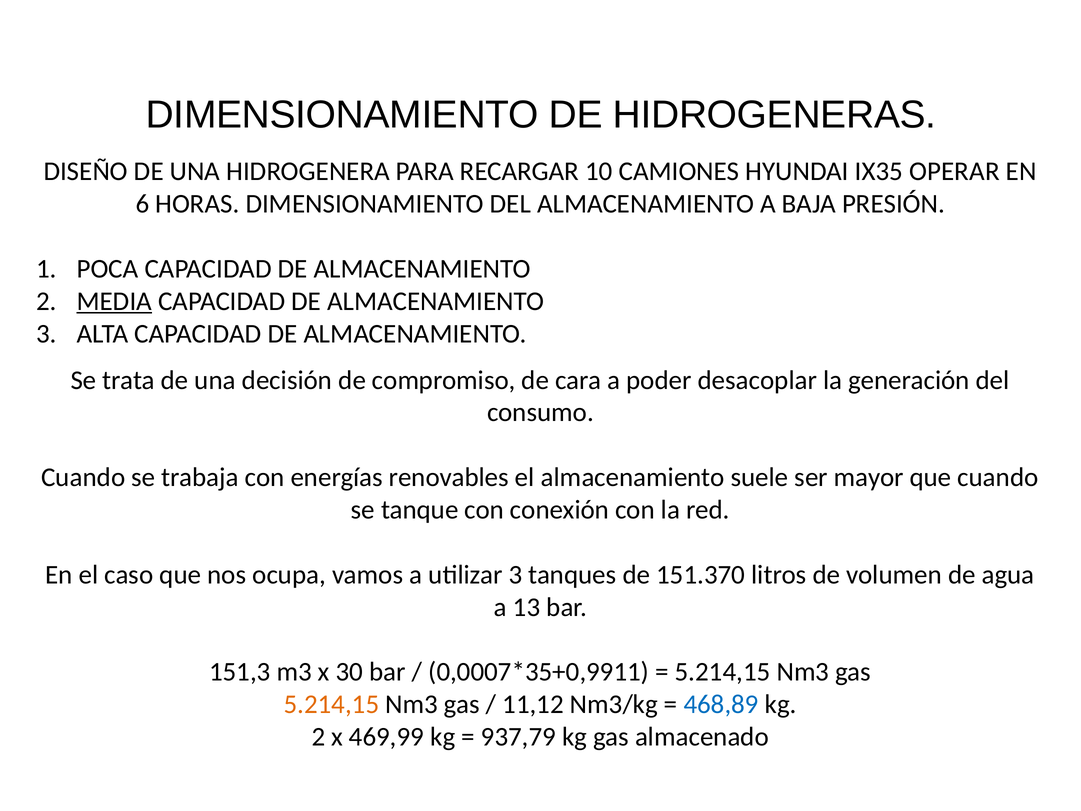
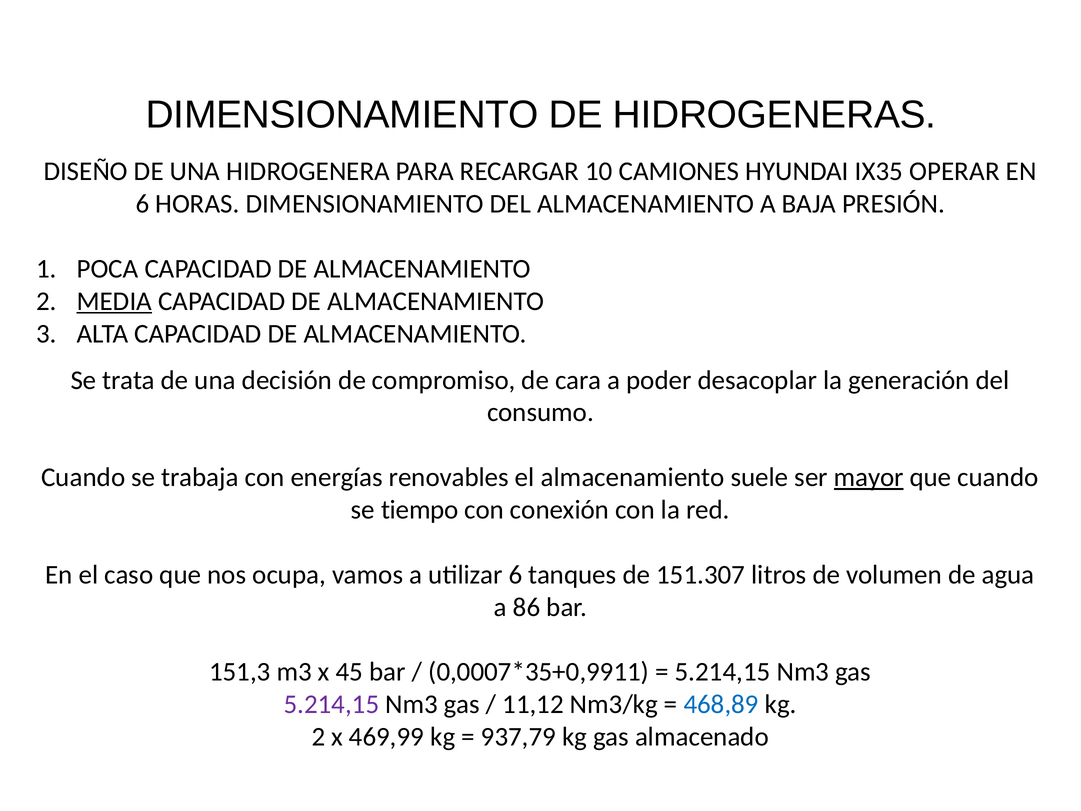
mayor underline: none -> present
tanque: tanque -> tiempo
utilizar 3: 3 -> 6
151.370: 151.370 -> 151.307
13: 13 -> 86
30: 30 -> 45
5.214,15 at (331, 704) colour: orange -> purple
